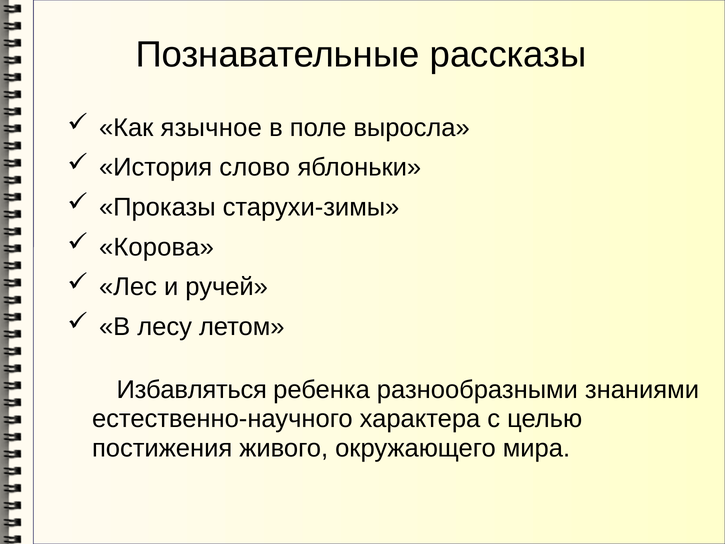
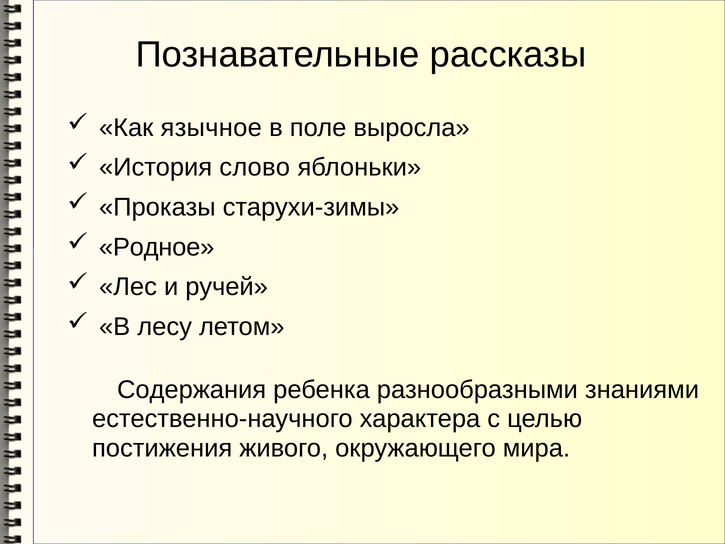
Корова: Корова -> Родное
Избавляться: Избавляться -> Содержания
